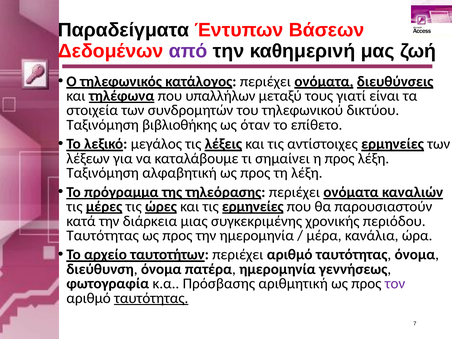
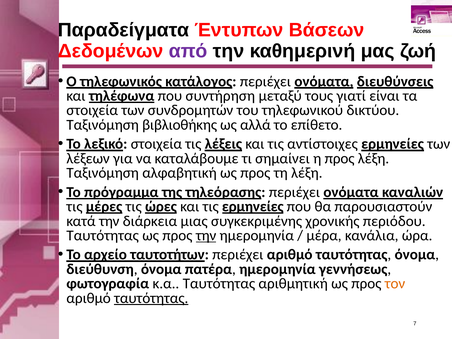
υπαλλήλων: υπαλλήλων -> συντήρηση
όταν: όταν -> αλλά
λεξικό μεγάλος: μεγάλος -> στοιχεία
την at (206, 235) underline: none -> present
κ.α Πρόσβασης: Πρόσβασης -> Ταυτότητας
τον colour: purple -> orange
